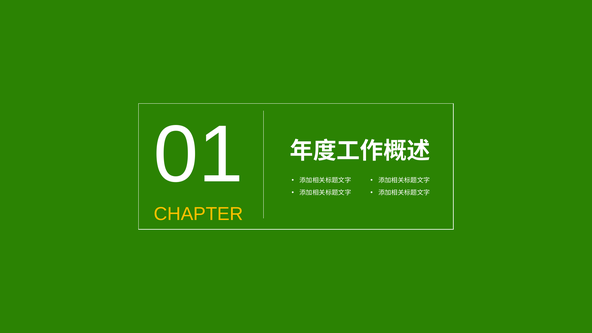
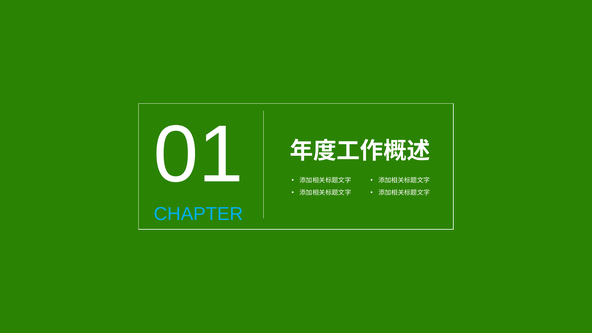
CHAPTER colour: yellow -> light blue
